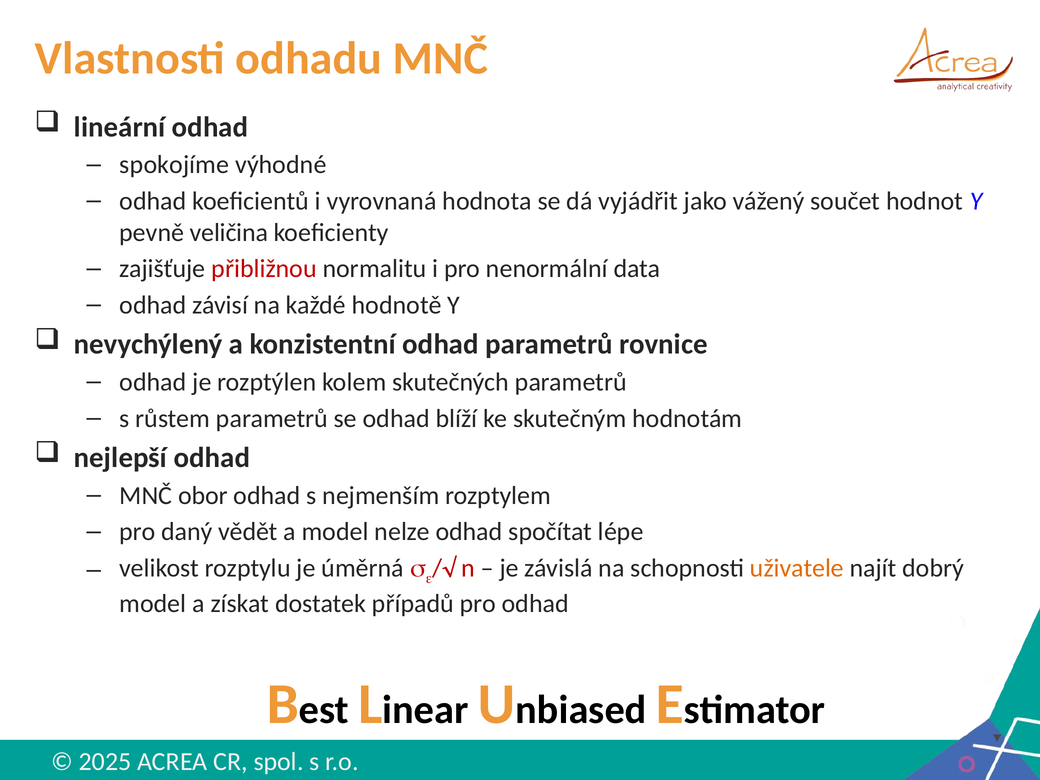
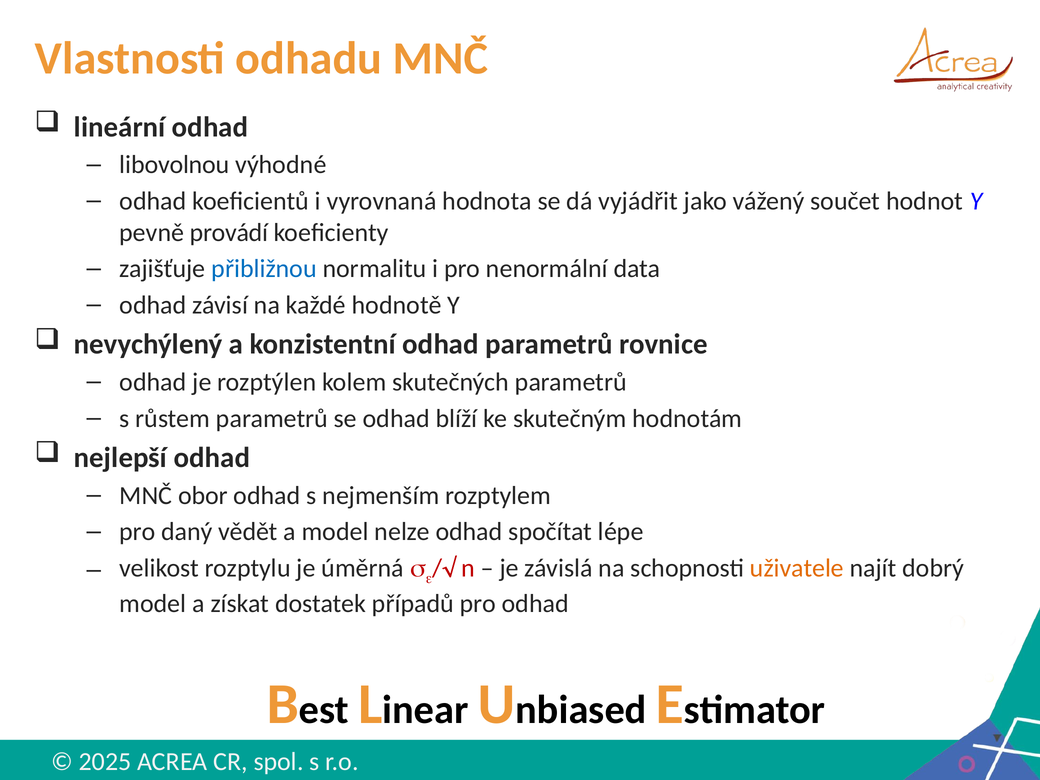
spokojíme: spokojíme -> libovolnou
veličina: veličina -> provádí
přibližnou colour: red -> blue
